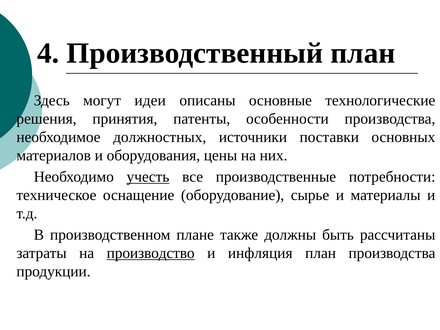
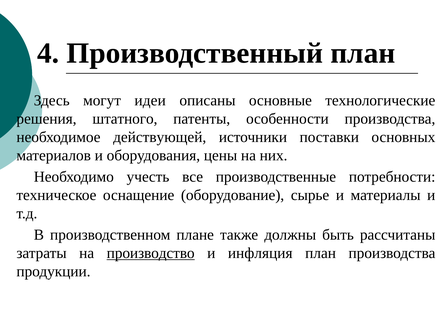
принятия: принятия -> штатного
должностных: должностных -> действующей
учесть underline: present -> none
